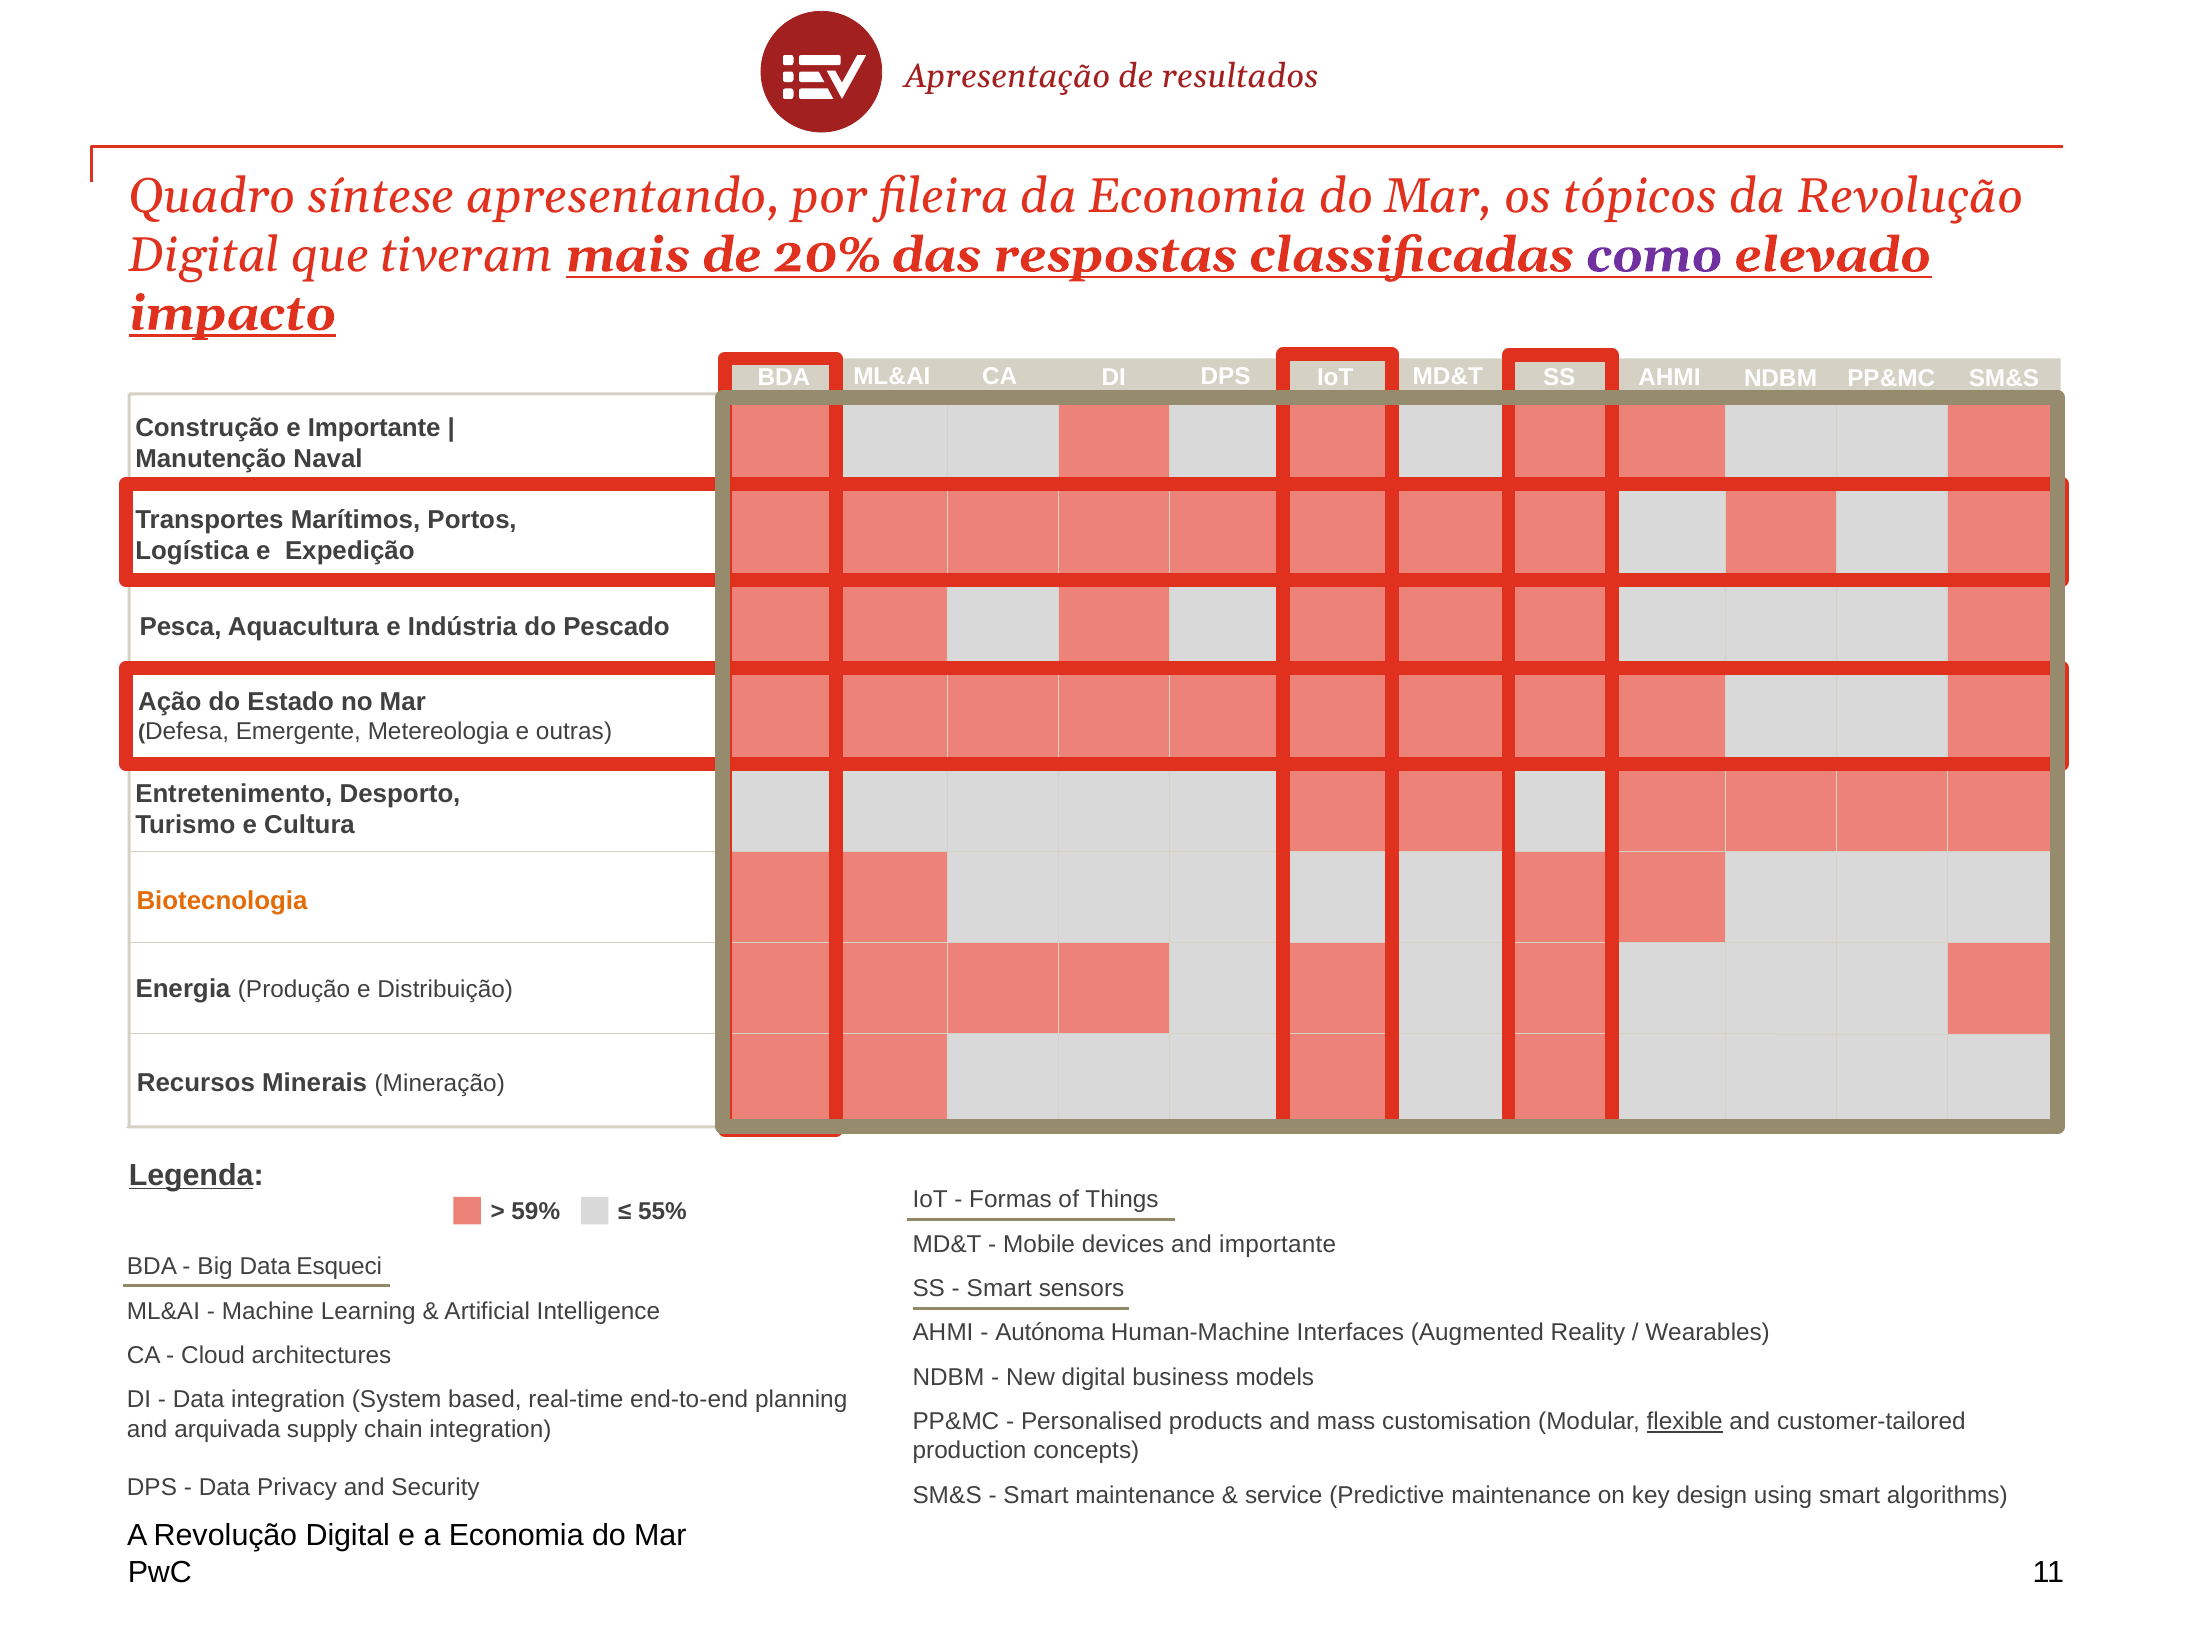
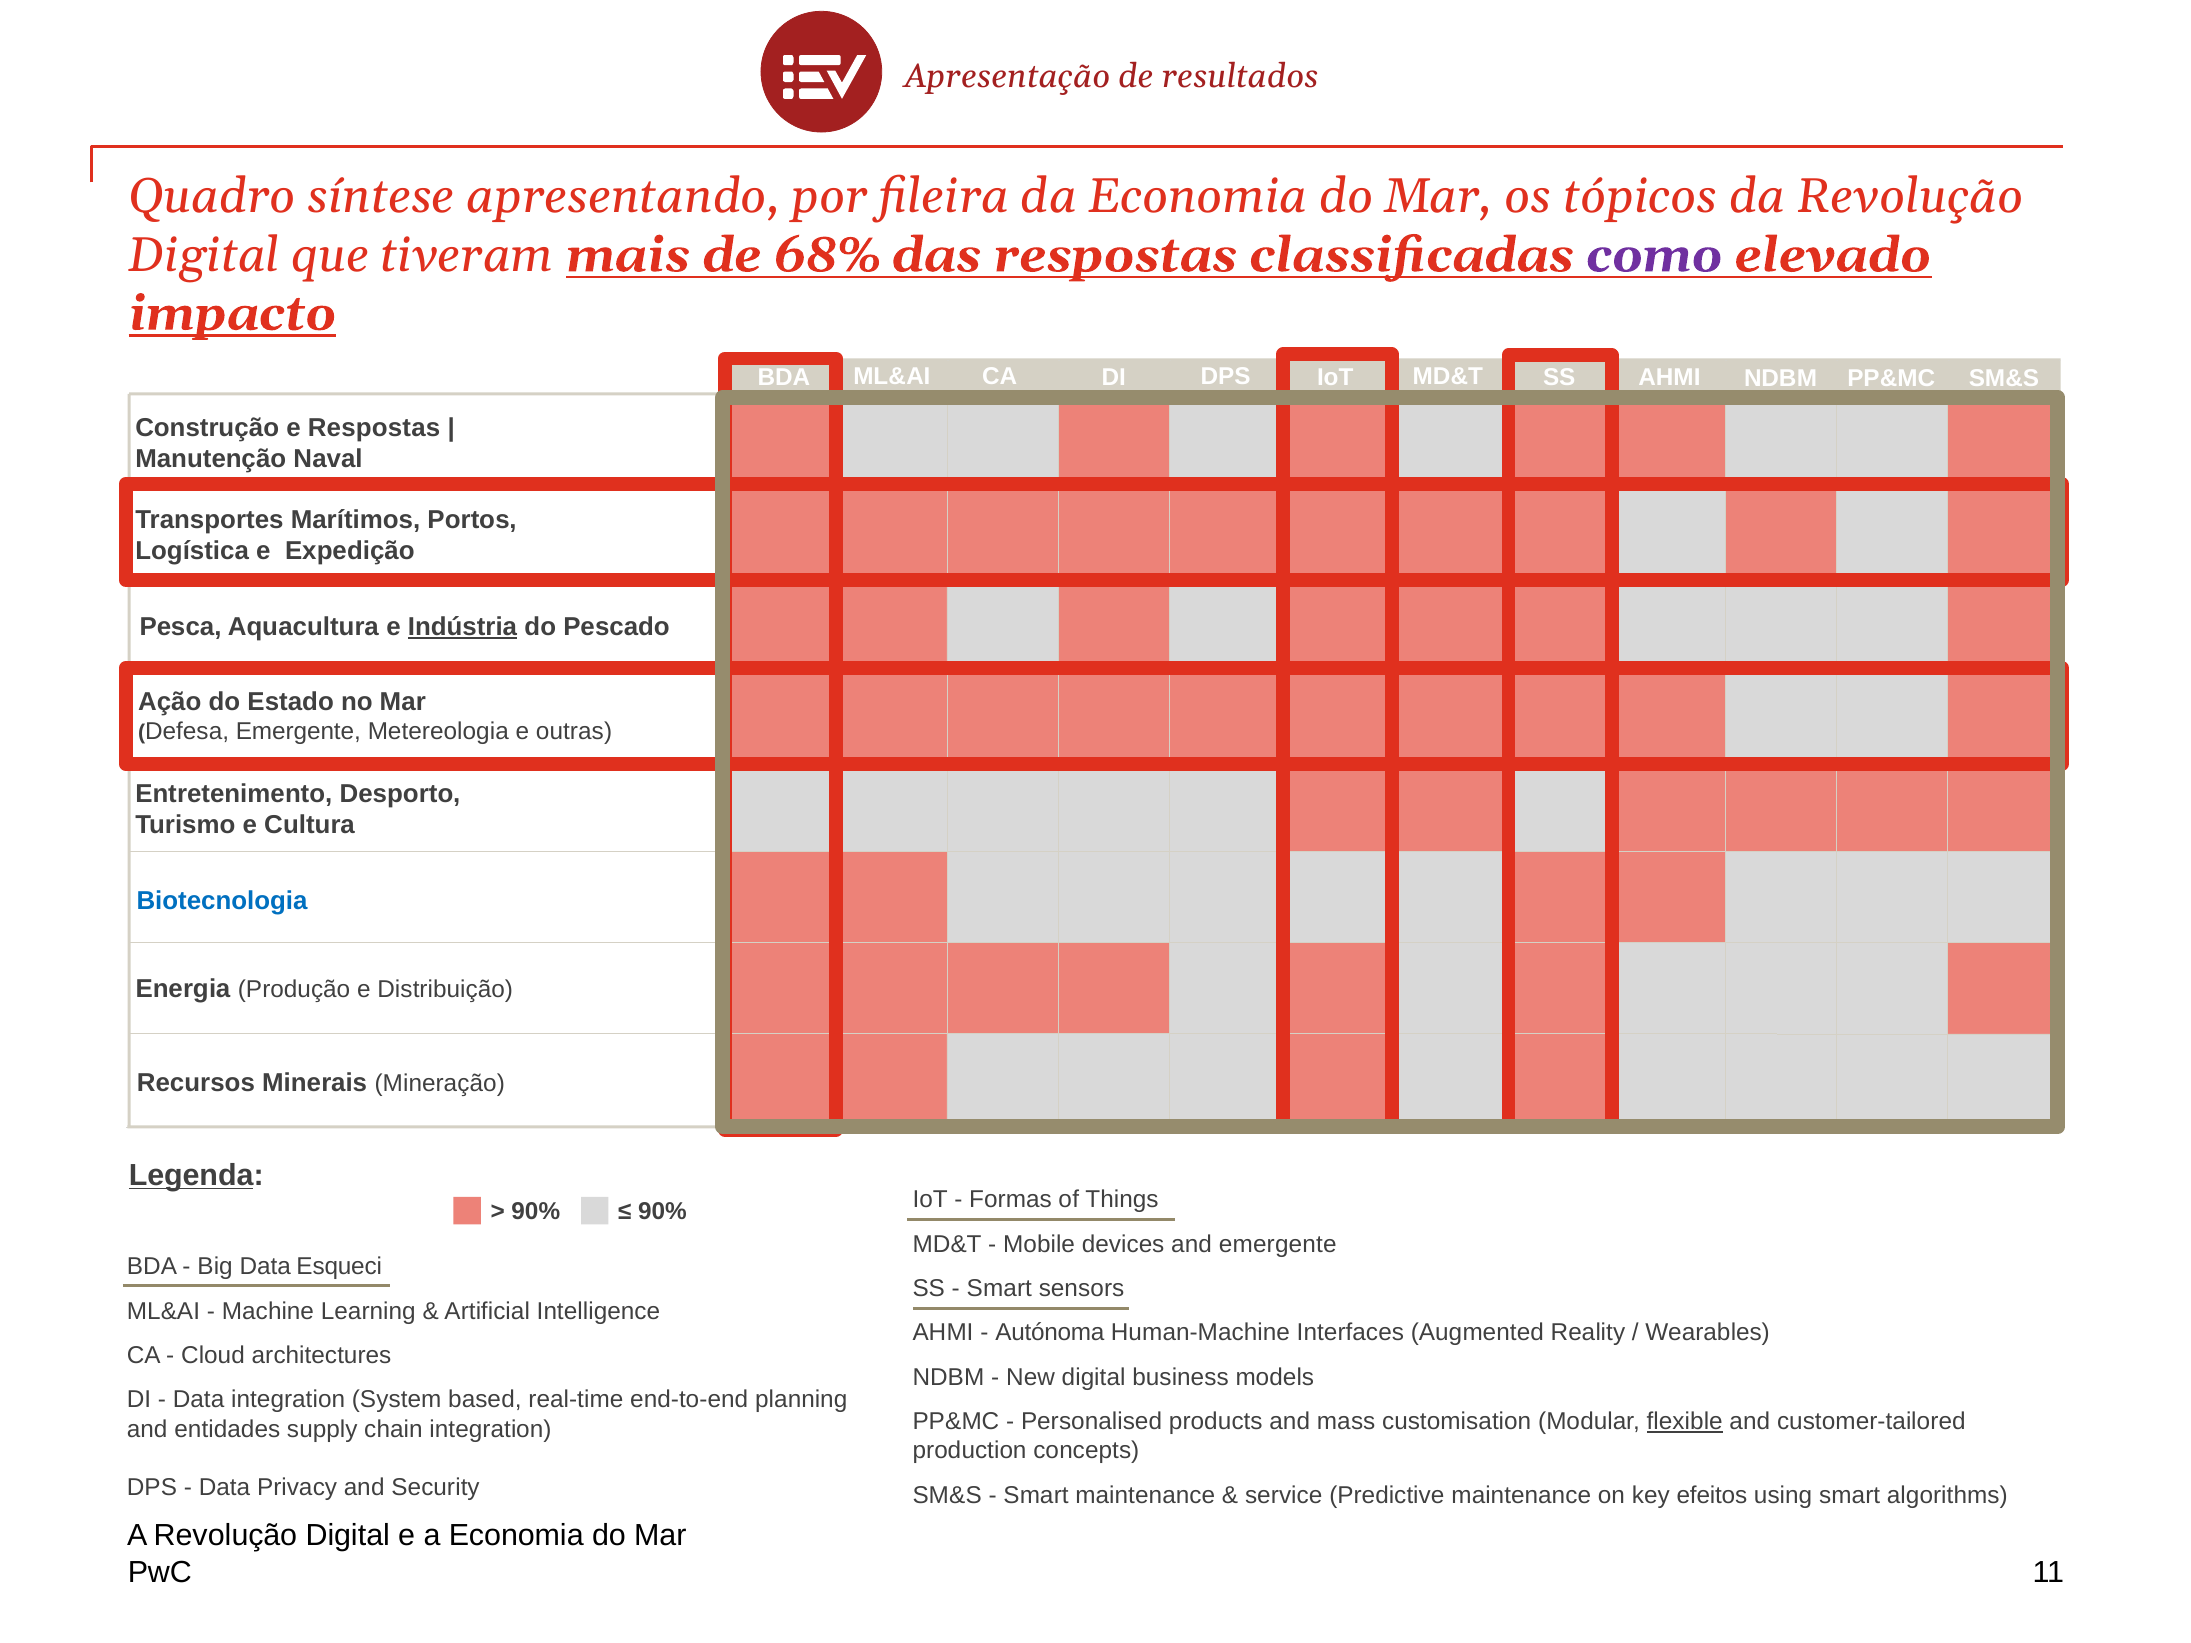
20%: 20% -> 68%
e Importante: Importante -> Respostas
Indústria underline: none -> present
Biotecnologia colour: orange -> blue
59% at (536, 1211): 59% -> 90%
55% at (663, 1211): 55% -> 90%
and importante: importante -> emergente
arquivada: arquivada -> entidades
design: design -> efeitos
